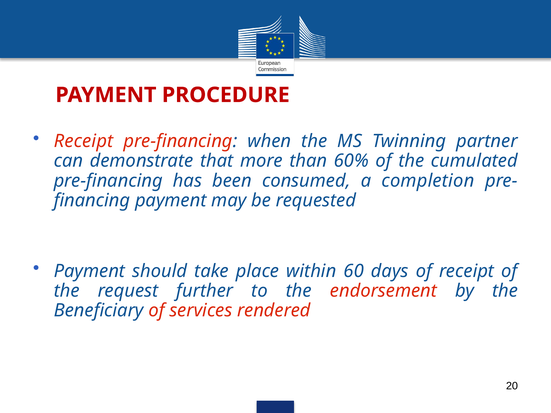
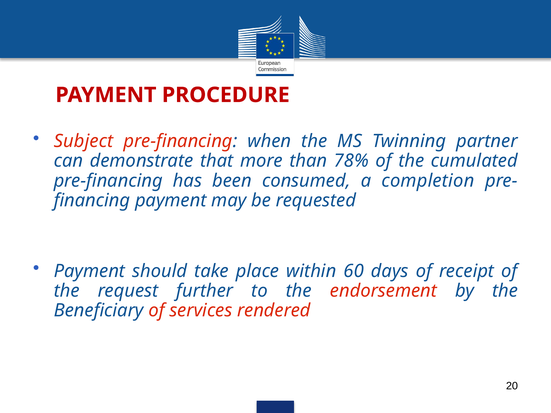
Receipt at (84, 141): Receipt -> Subject
60%: 60% -> 78%
